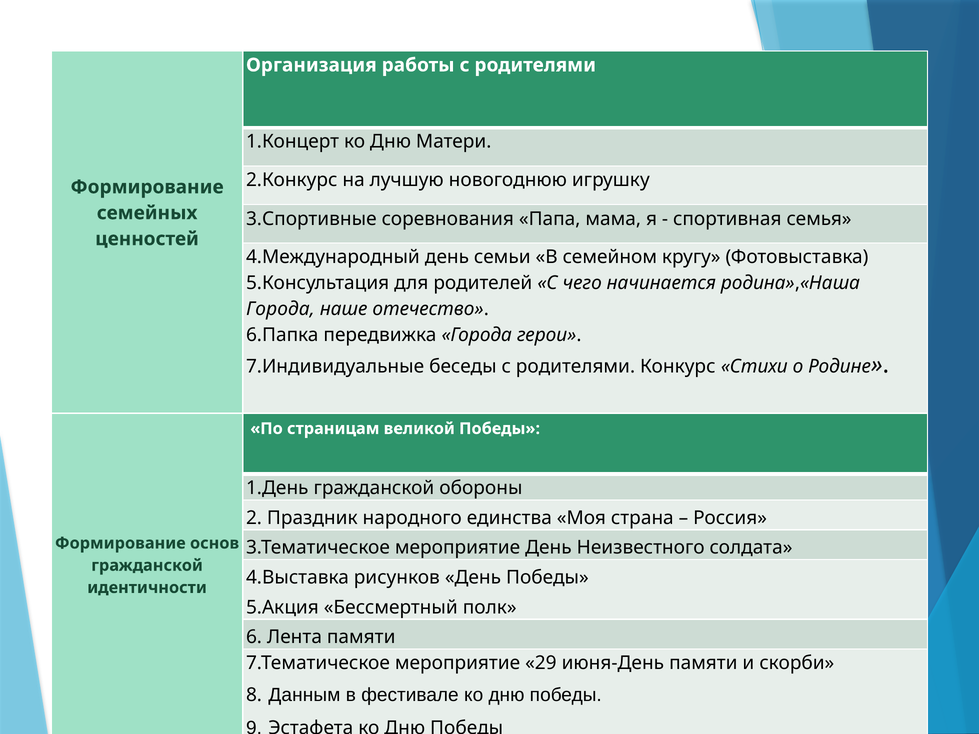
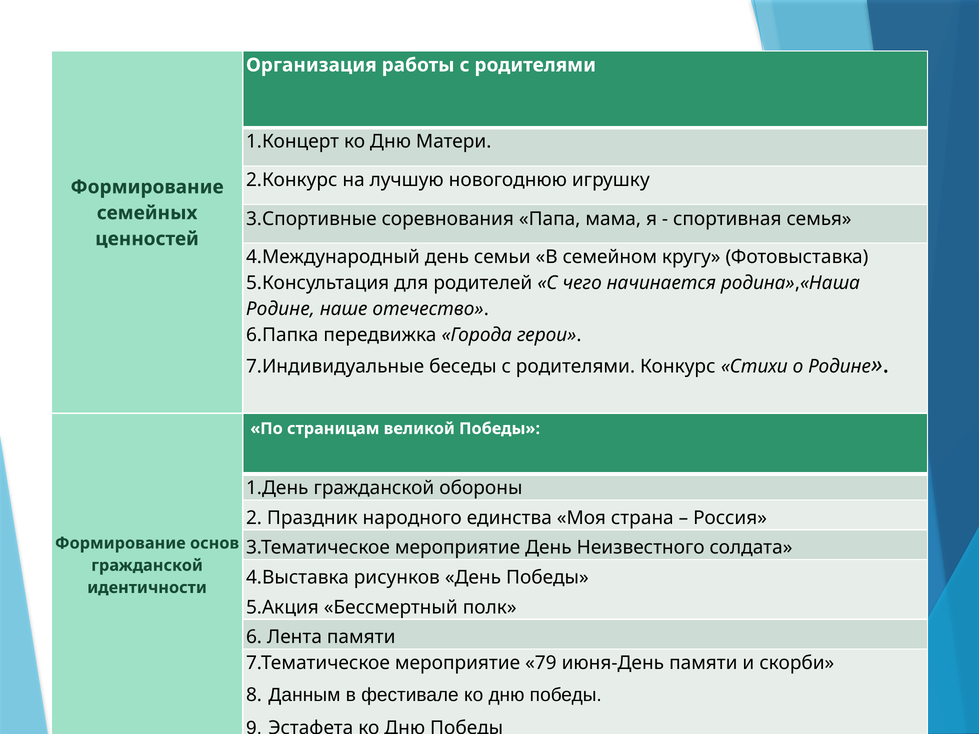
Города at (280, 309): Города -> Родине
29: 29 -> 79
